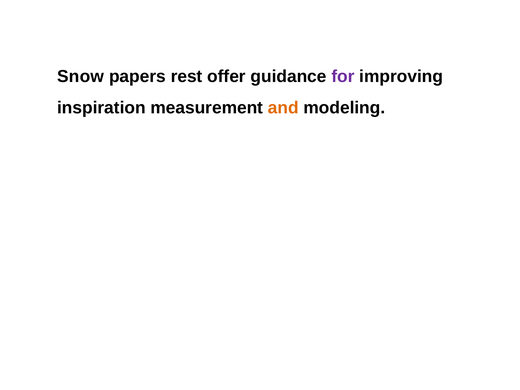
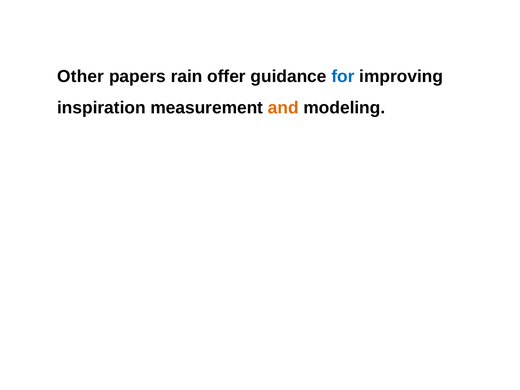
Snow: Snow -> Other
rest: rest -> rain
for colour: purple -> blue
